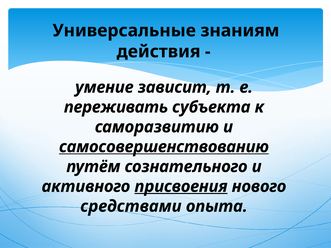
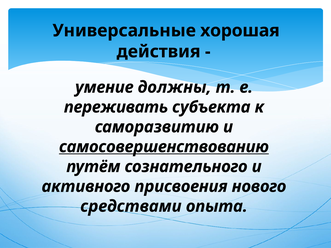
знаниям: знаниям -> хорошая
зависит: зависит -> должны
присвоения underline: present -> none
